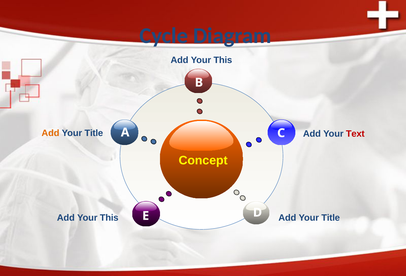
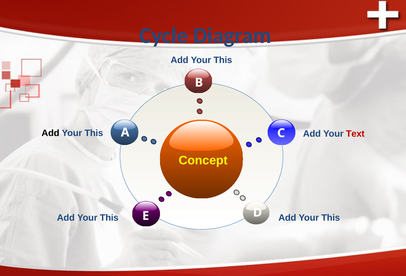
Add at (51, 133) colour: orange -> black
Title at (94, 133): Title -> This
Title at (331, 218): Title -> This
